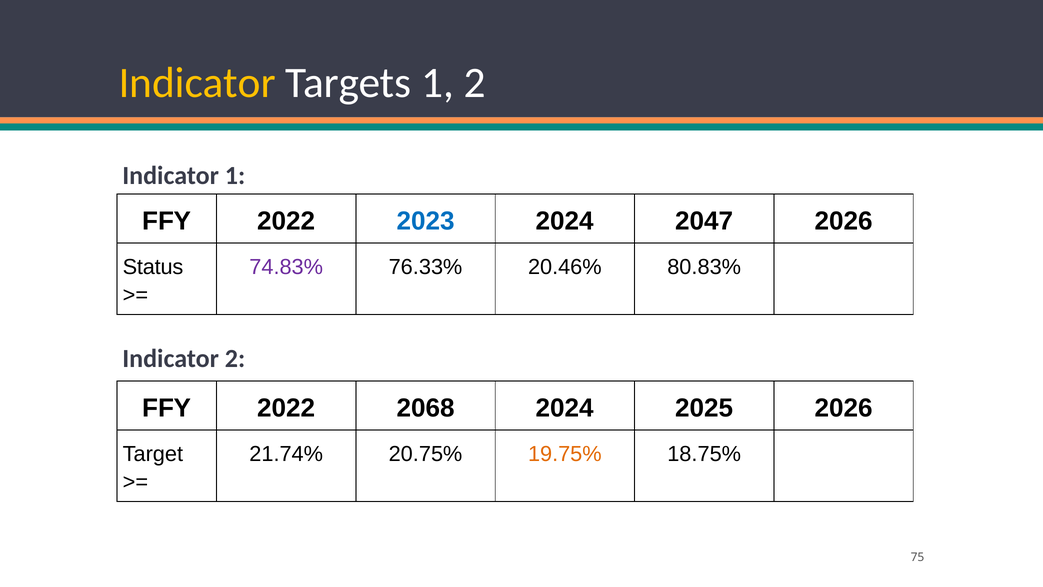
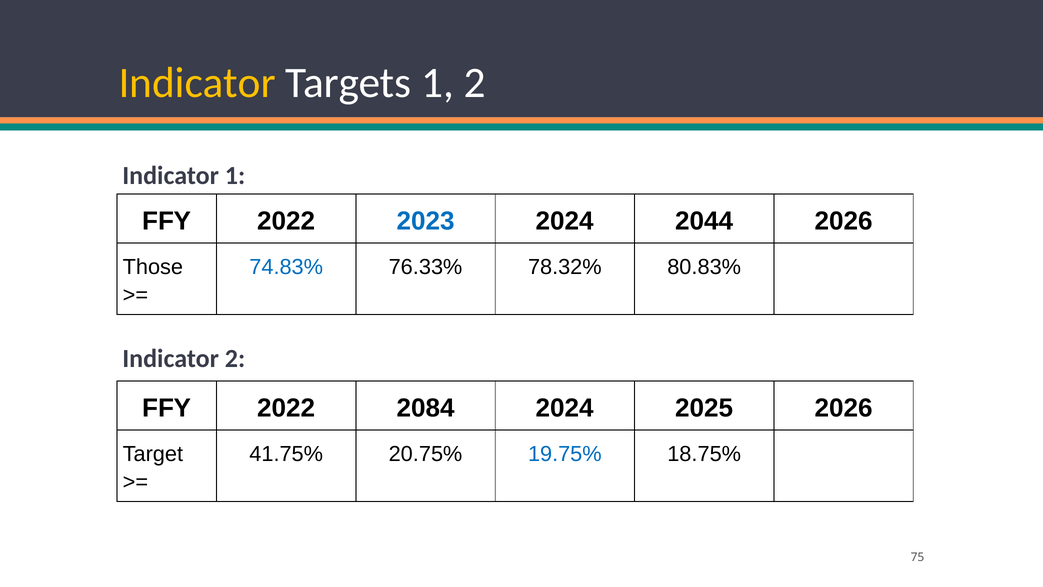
2047: 2047 -> 2044
Status: Status -> Those
74.83% colour: purple -> blue
20.46%: 20.46% -> 78.32%
2068: 2068 -> 2084
21.74%: 21.74% -> 41.75%
19.75% colour: orange -> blue
